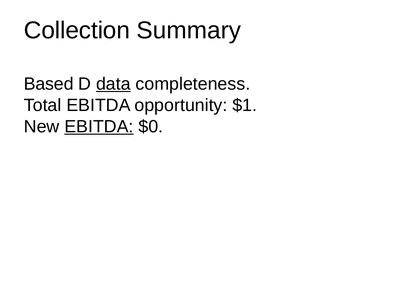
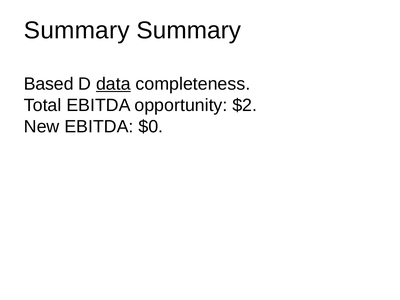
Collection at (77, 30): Collection -> Summary
$1: $1 -> $2
EBITDA at (99, 127) underline: present -> none
